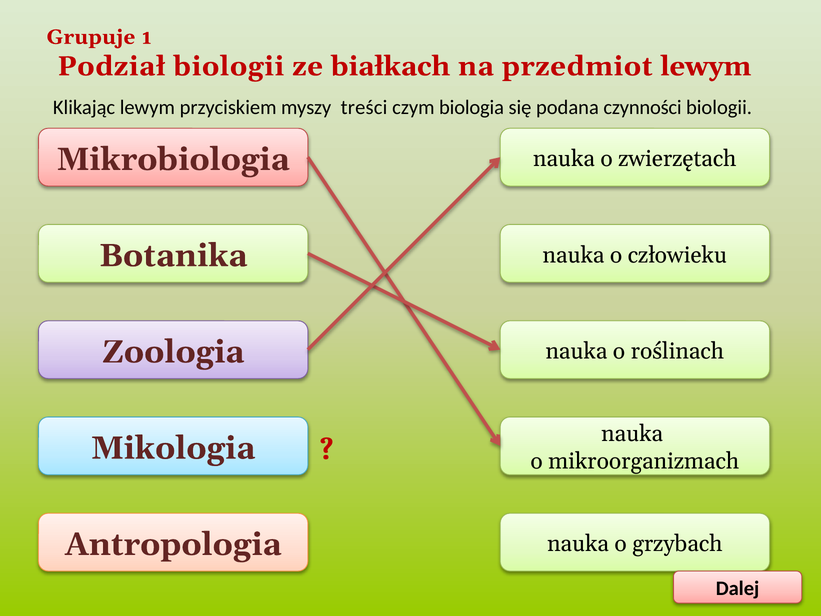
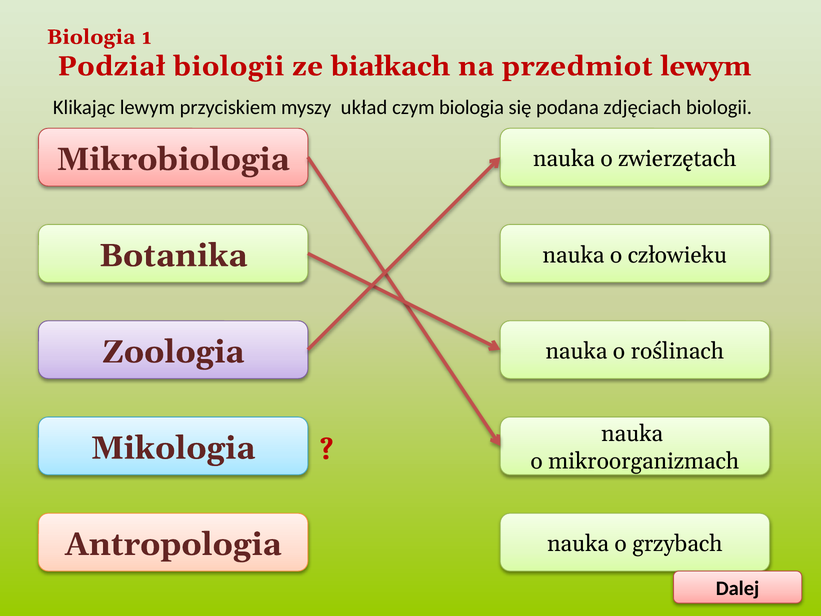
Grupuje at (91, 37): Grupuje -> Biologia
treści: treści -> układ
czynności: czynności -> zdjęciach
